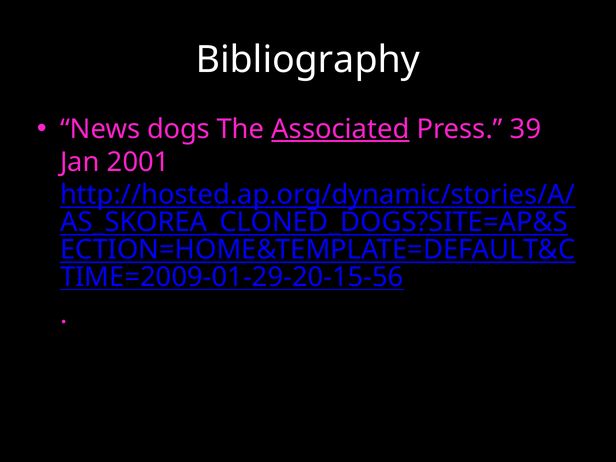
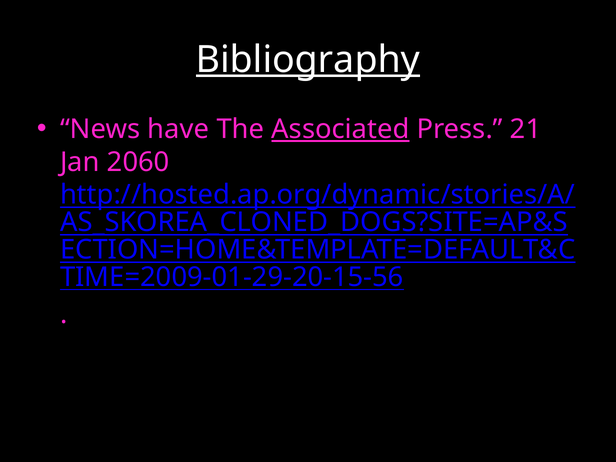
Bibliography underline: none -> present
dogs: dogs -> have
39: 39 -> 21
2001: 2001 -> 2060
